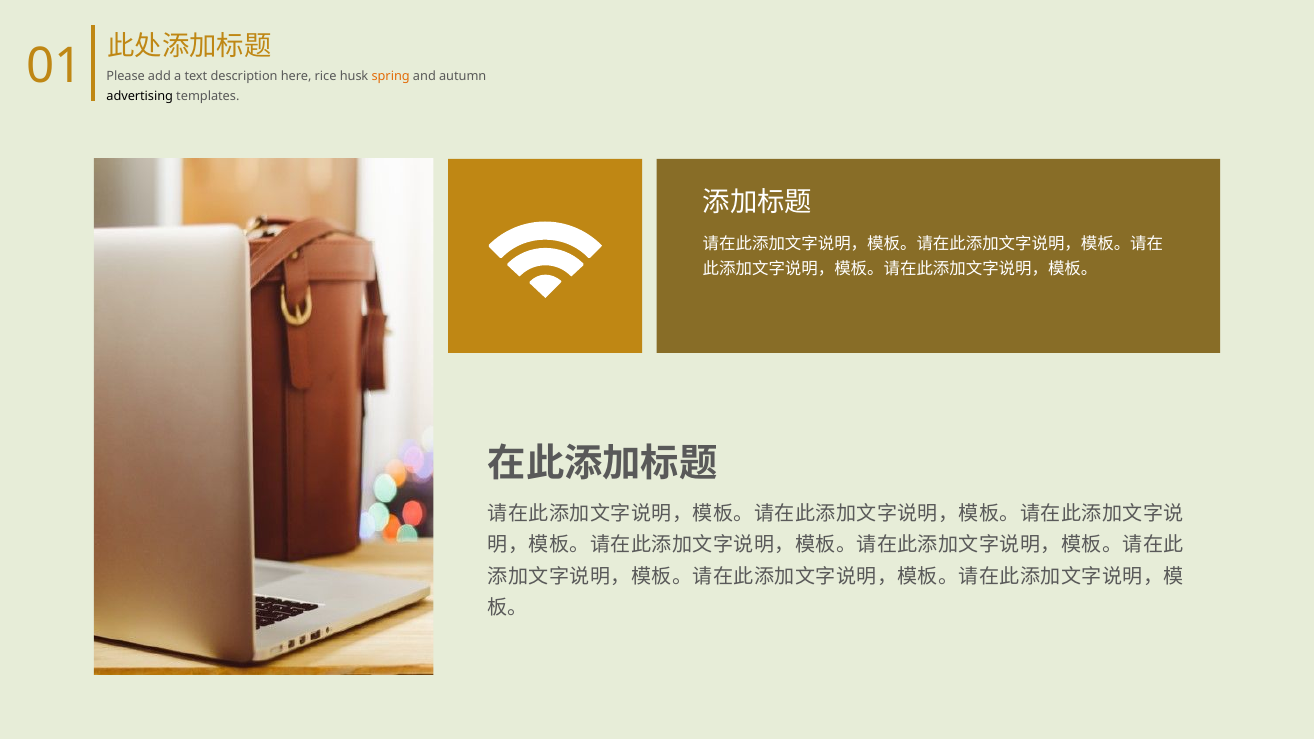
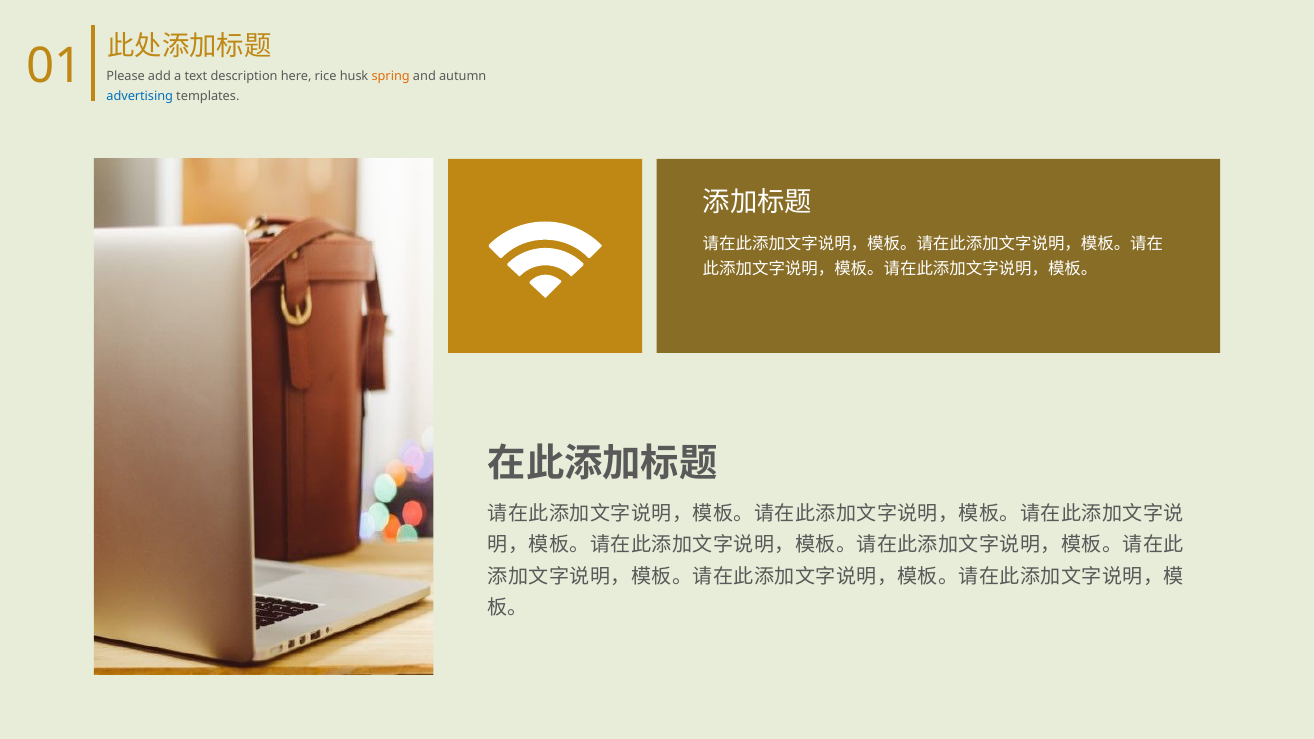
advertising colour: black -> blue
